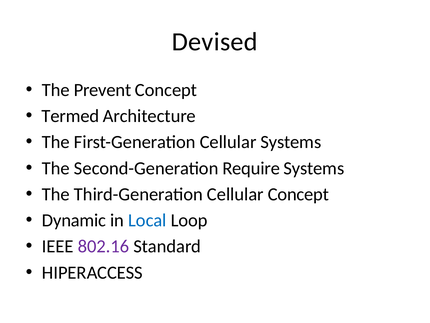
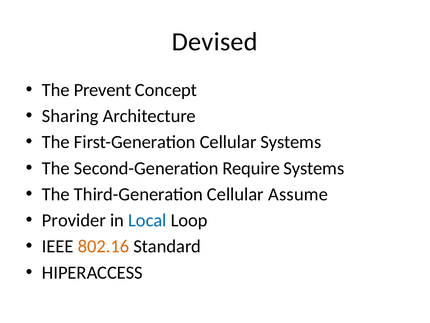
Termed: Termed -> Sharing
Cellular Concept: Concept -> Assume
Dynamic: Dynamic -> Provider
802.16 colour: purple -> orange
